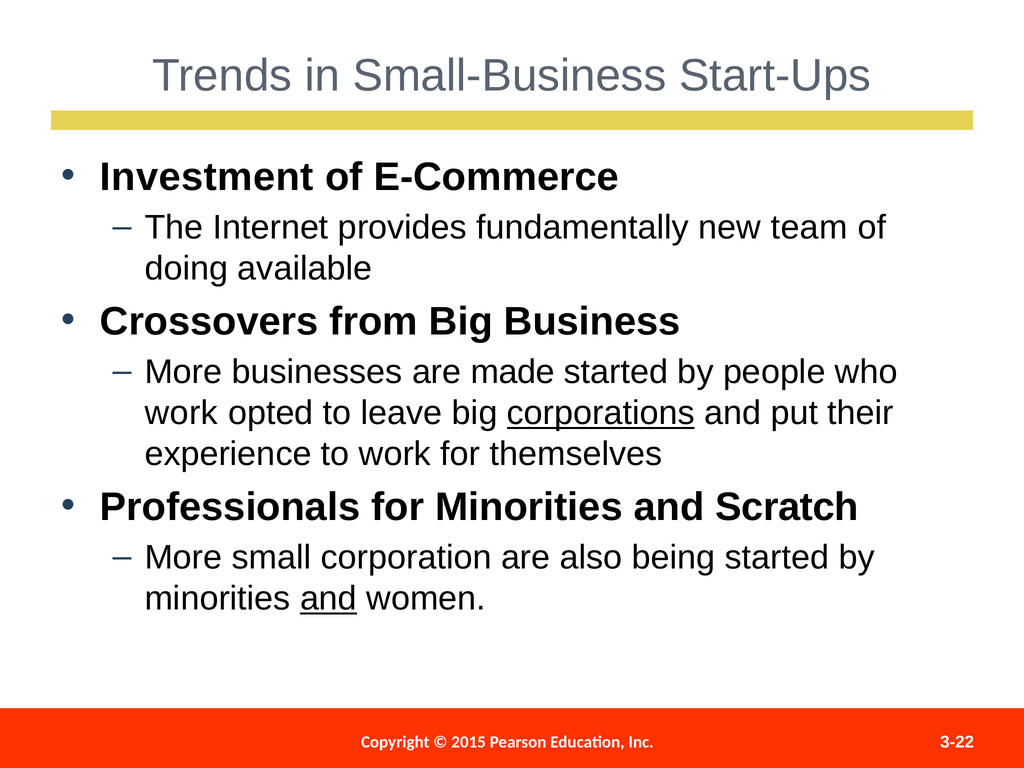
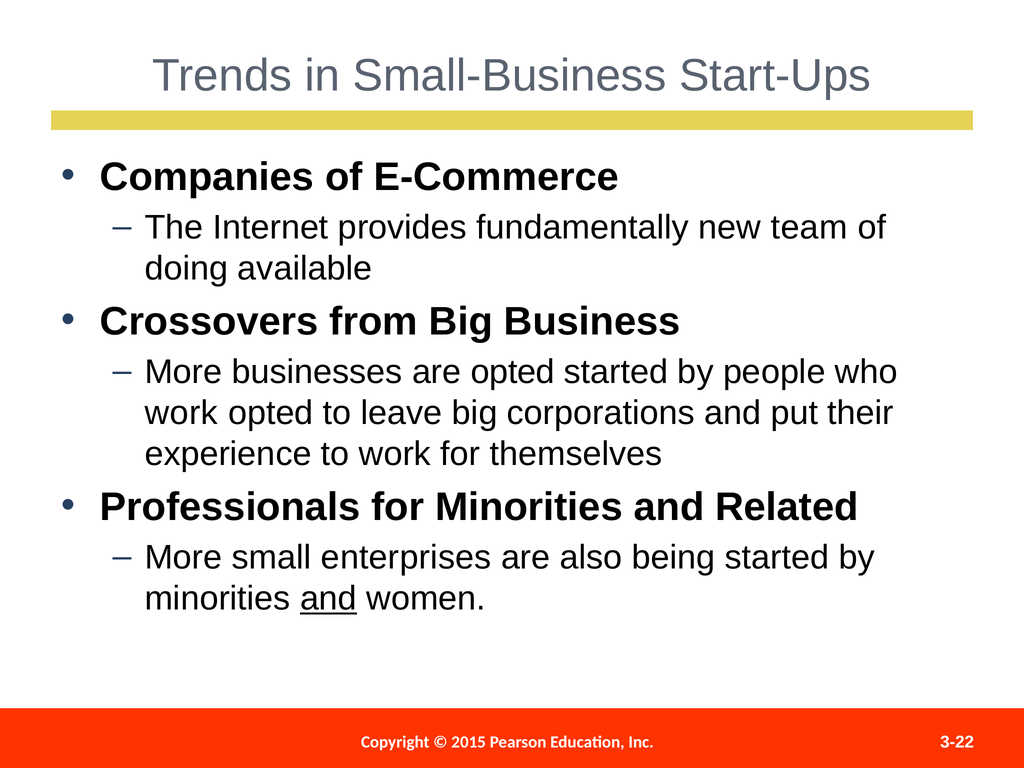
Investment: Investment -> Companies
are made: made -> opted
corporations underline: present -> none
Scratch: Scratch -> Related
corporation: corporation -> enterprises
